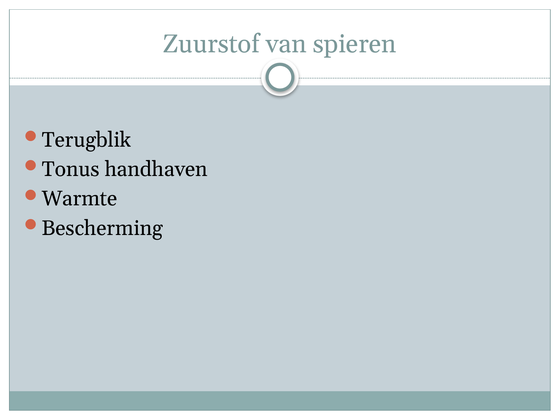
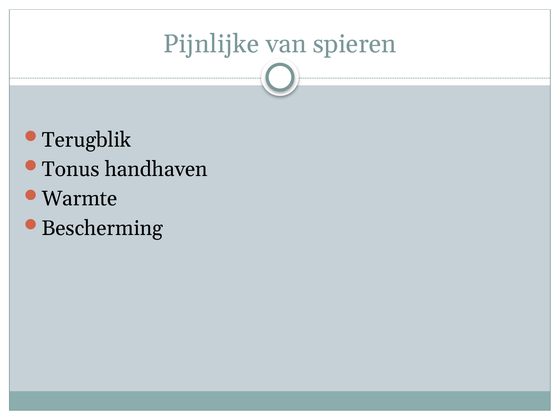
Zuurstof: Zuurstof -> Pijnlijke
